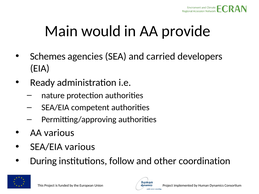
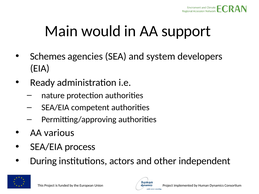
provide: provide -> support
carried: carried -> system
SEA/EIA various: various -> process
follow: follow -> actors
coordination: coordination -> independent
